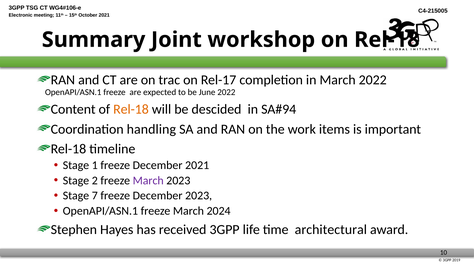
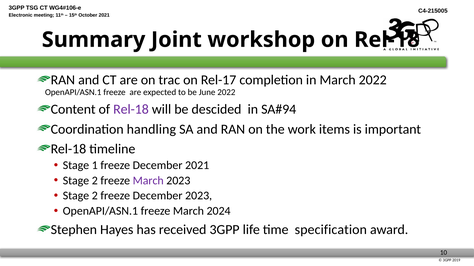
Rel-18 at (131, 110) colour: orange -> purple
7 at (95, 196): 7 -> 2
architectural: architectural -> specification
